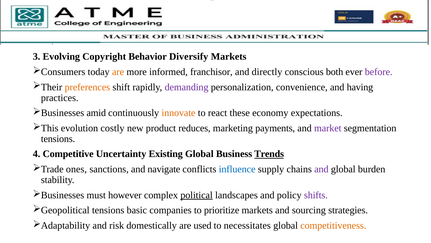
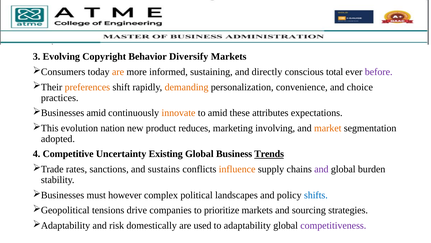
franchisor: franchisor -> sustaining
both: both -> total
demanding colour: purple -> orange
having: having -> choice
to react: react -> amid
economy: economy -> attributes
costly: costly -> nation
payments: payments -> involving
market colour: purple -> orange
tensions at (58, 139): tensions -> adopted
ones: ones -> rates
navigate: navigate -> sustains
influence colour: blue -> orange
political underline: present -> none
shifts colour: purple -> blue
basic: basic -> drive
necessitates: necessitates -> adaptability
competitiveness colour: orange -> purple
